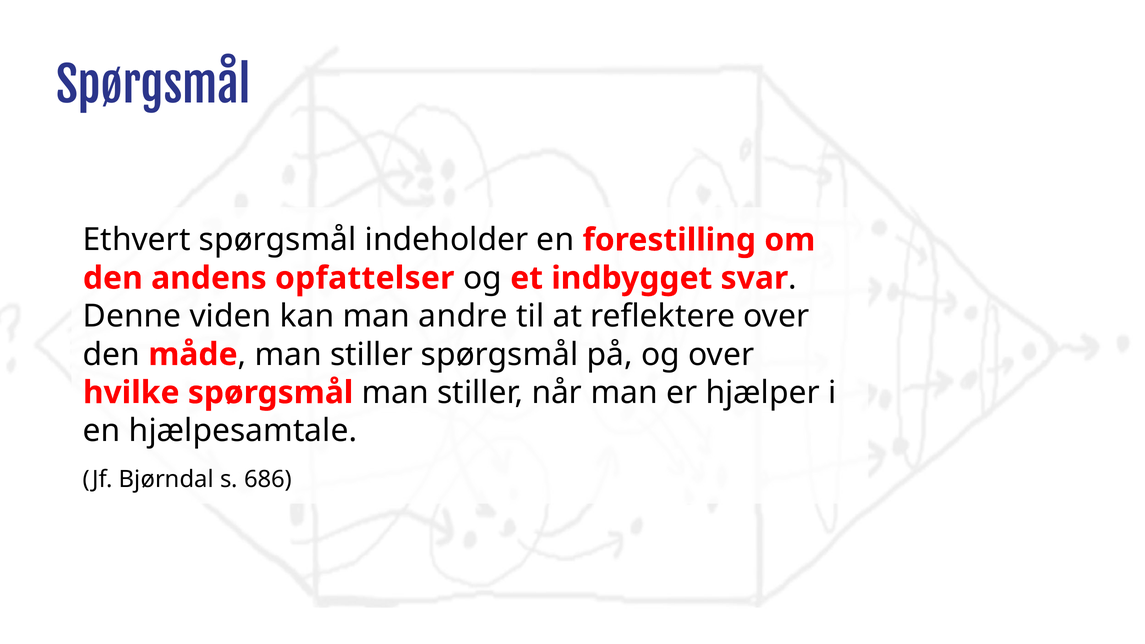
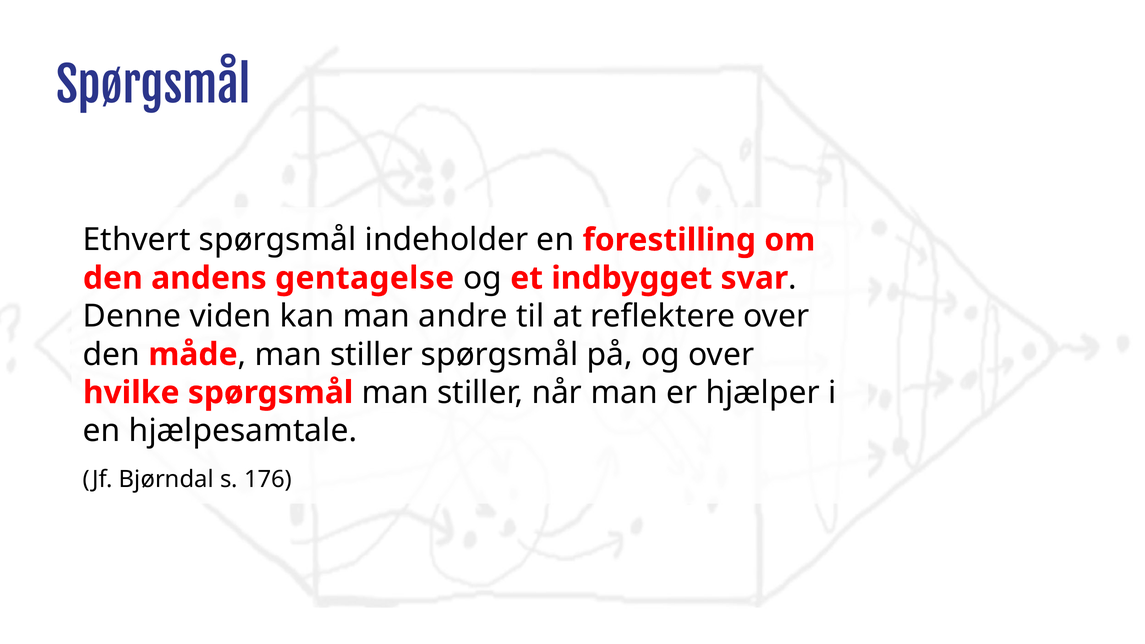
opfattelser: opfattelser -> gentagelse
686: 686 -> 176
